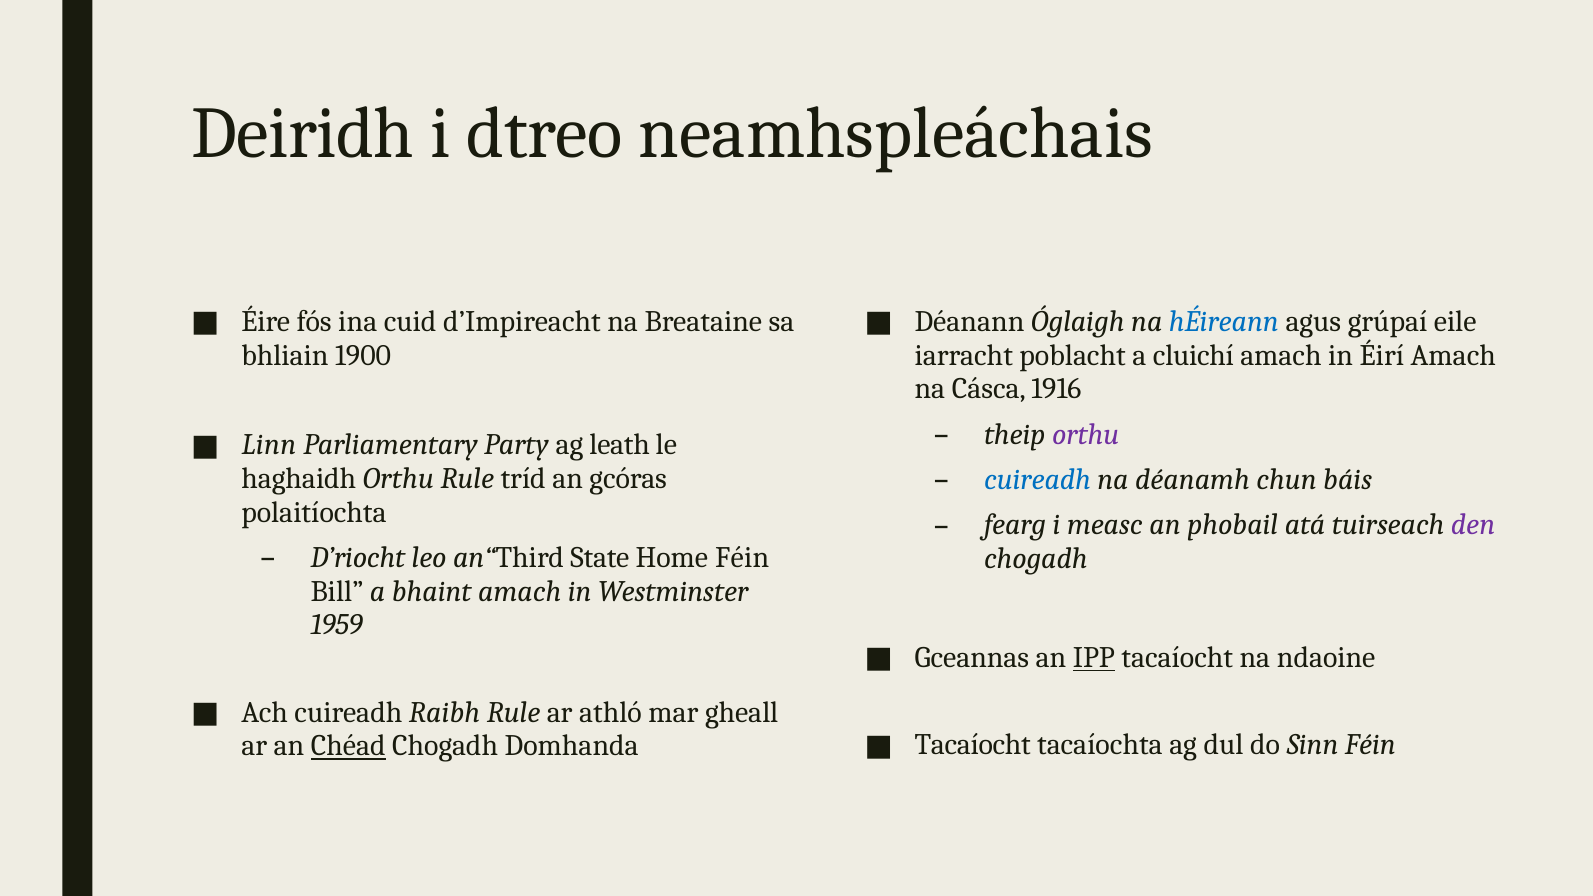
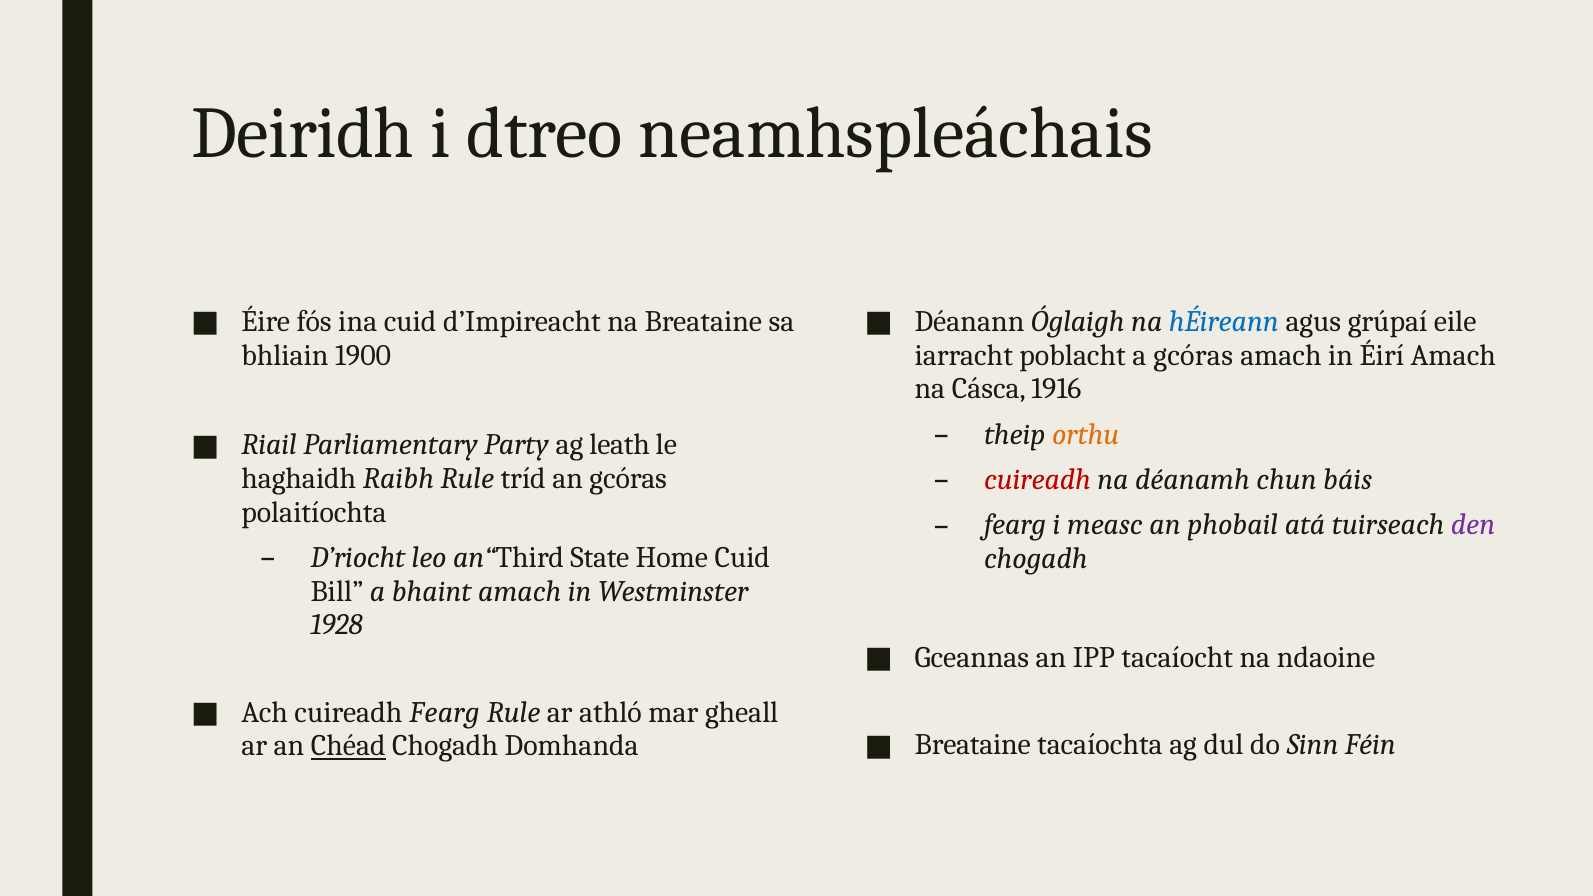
a cluichí: cluichí -> gcóras
orthu at (1086, 434) colour: purple -> orange
Linn: Linn -> Riail
haghaidh Orthu: Orthu -> Raibh
cuireadh at (1037, 480) colour: blue -> red
Home Féin: Féin -> Cuid
1959: 1959 -> 1928
IPP underline: present -> none
cuireadh Raibh: Raibh -> Fearg
Tacaíocht at (973, 745): Tacaíocht -> Breataine
